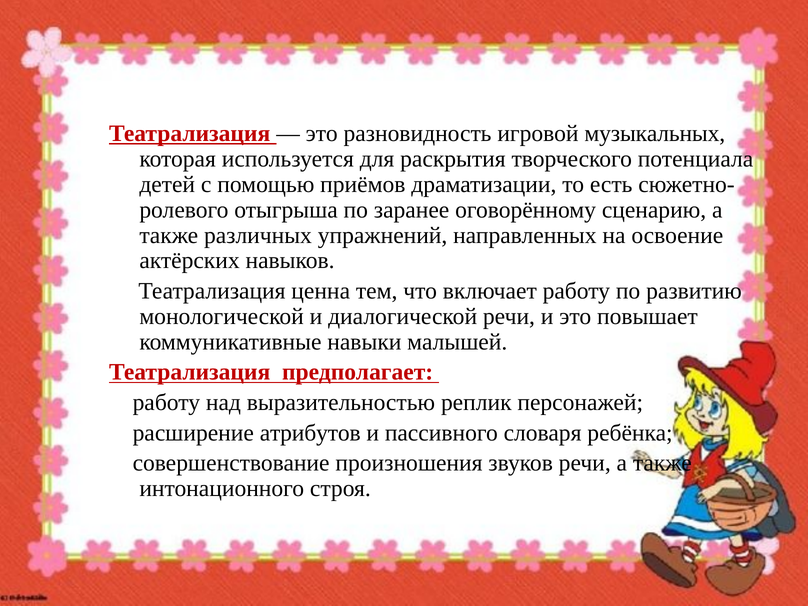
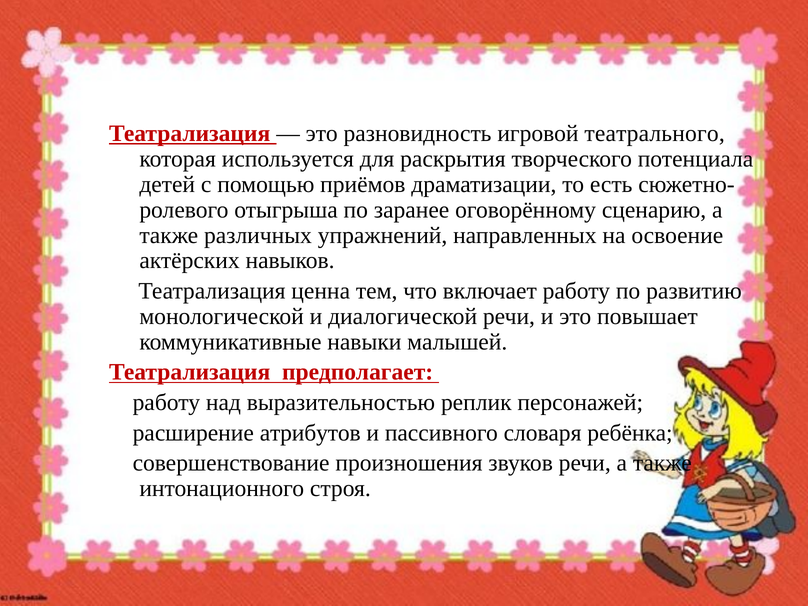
музыкальных: музыкальных -> театрального
